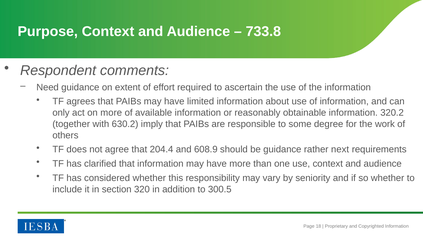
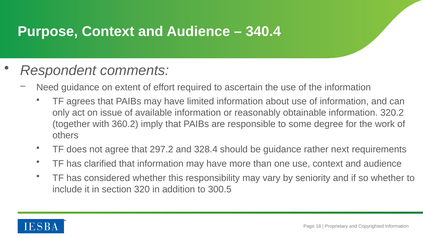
733.8: 733.8 -> 340.4
on more: more -> issue
630.2: 630.2 -> 360.2
204.4: 204.4 -> 297.2
608.9: 608.9 -> 328.4
